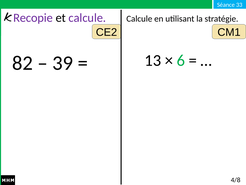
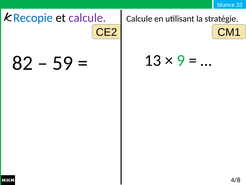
Recopie colour: purple -> blue
6: 6 -> 9
39: 39 -> 59
